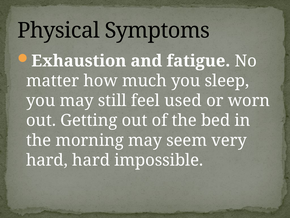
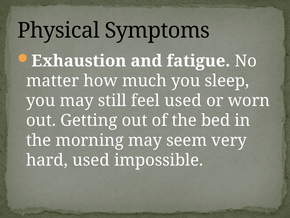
hard hard: hard -> used
